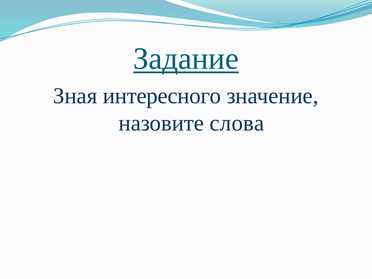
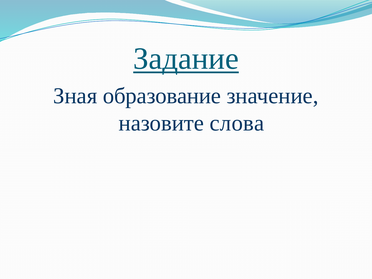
интересного: интересного -> образование
